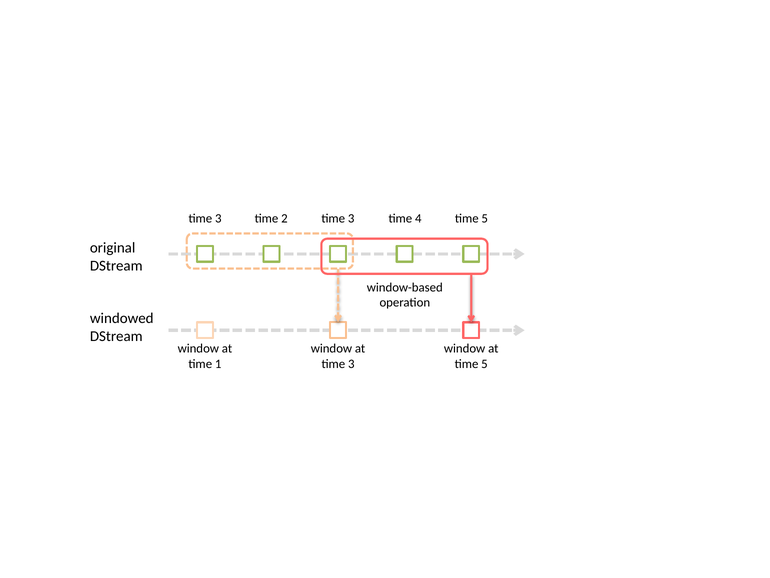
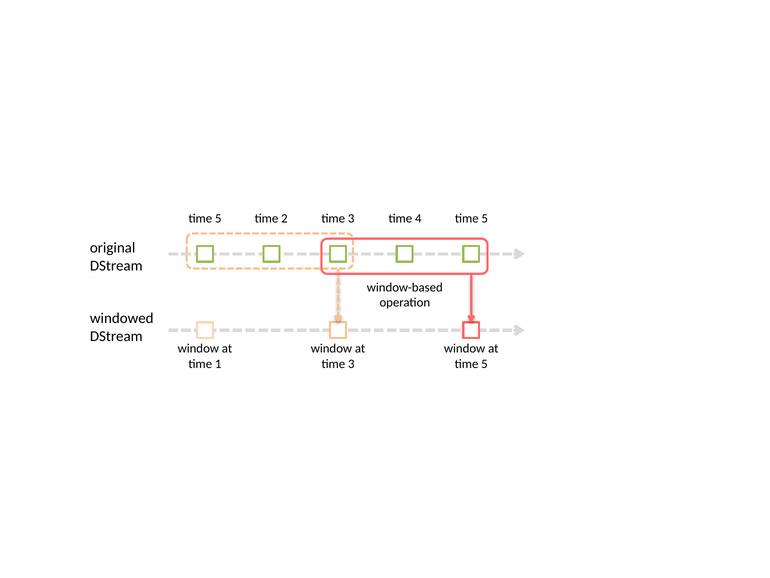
3 at (218, 218): 3 -> 5
